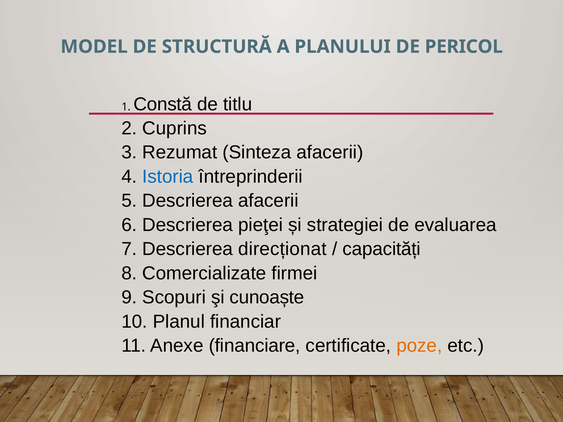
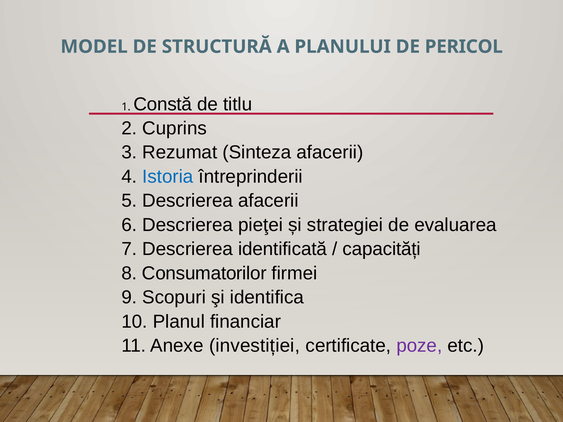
direcționat: direcționat -> identificată
Comercializate: Comercializate -> Consumatorilor
cunoaște: cunoaște -> identifica
financiare: financiare -> investiției
poze colour: orange -> purple
